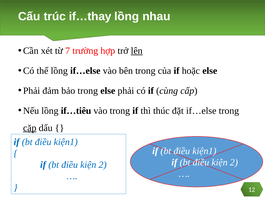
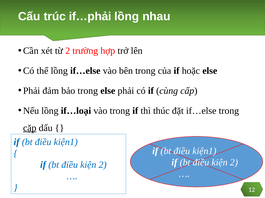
if…thay: if…thay -> if…phải
7 at (68, 51): 7 -> 2
lên underline: present -> none
if…tiêu: if…tiêu -> if…loại
